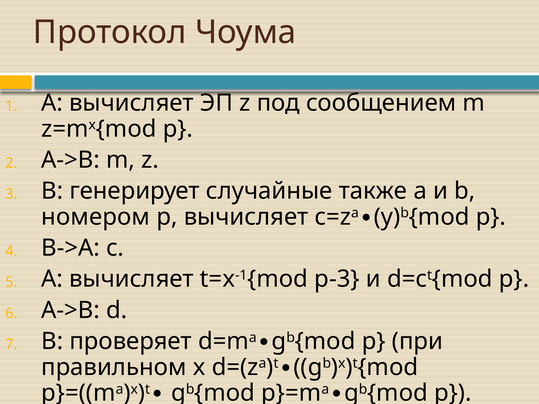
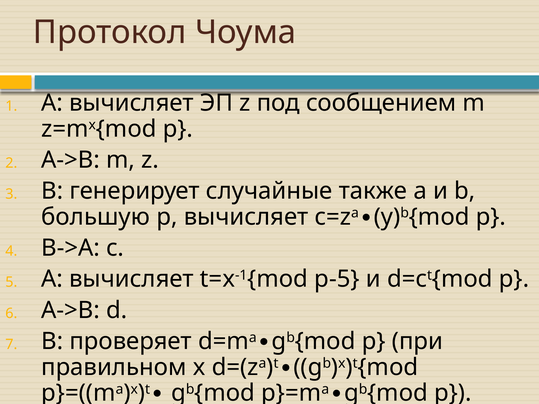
номером: номером -> большую
p-3: p-3 -> p-5
